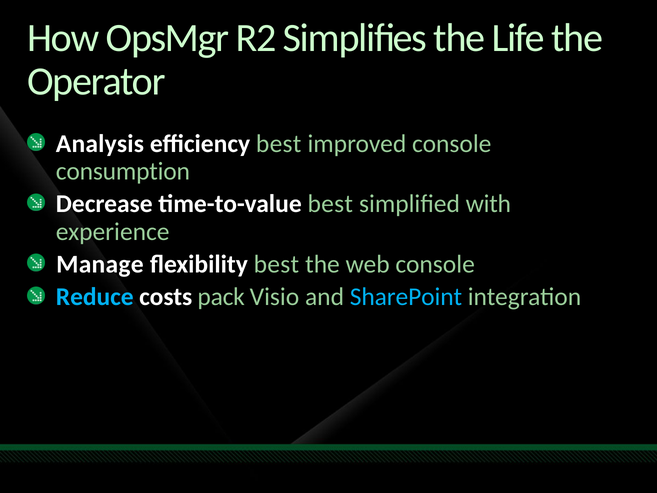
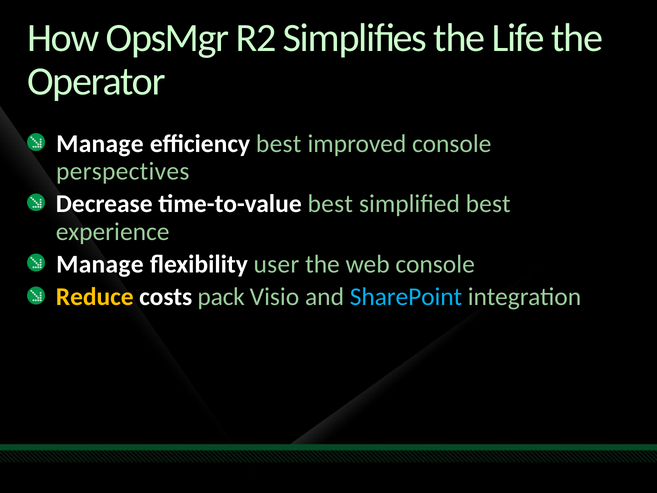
Analysis at (100, 144): Analysis -> Manage
consumption: consumption -> perspectives
simplified with: with -> best
flexibility best: best -> user
Reduce colour: light blue -> yellow
